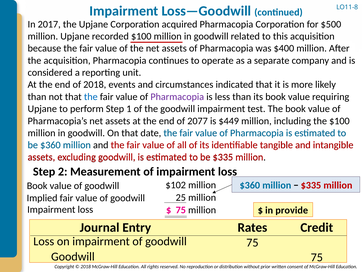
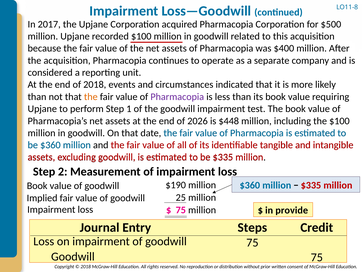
the at (91, 97) colour: blue -> orange
2077: 2077 -> 2026
$449: $449 -> $448
$102: $102 -> $190
Rates: Rates -> Steps
